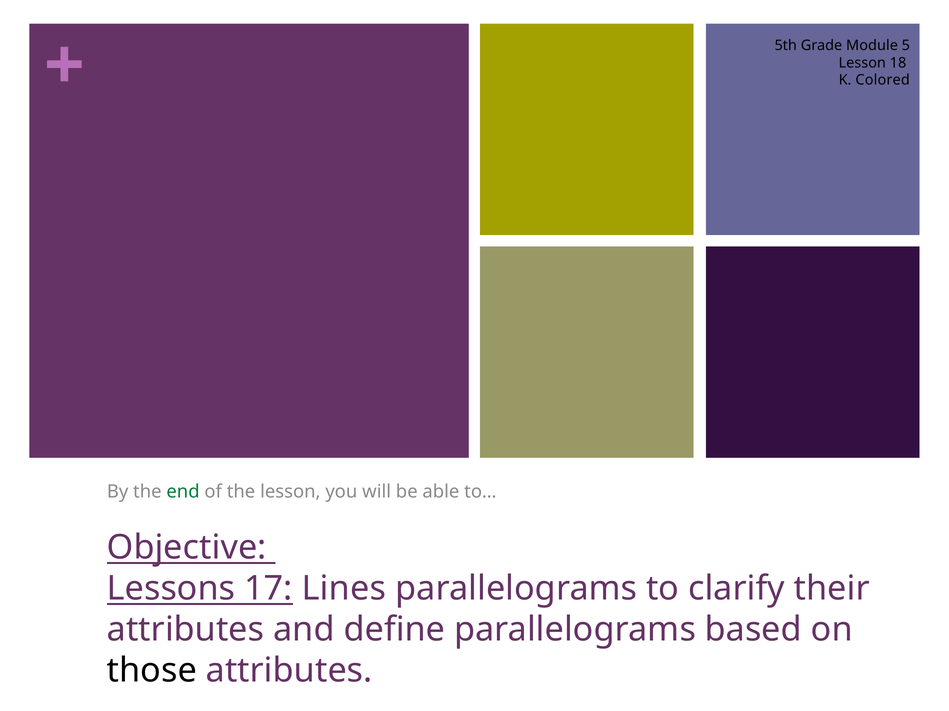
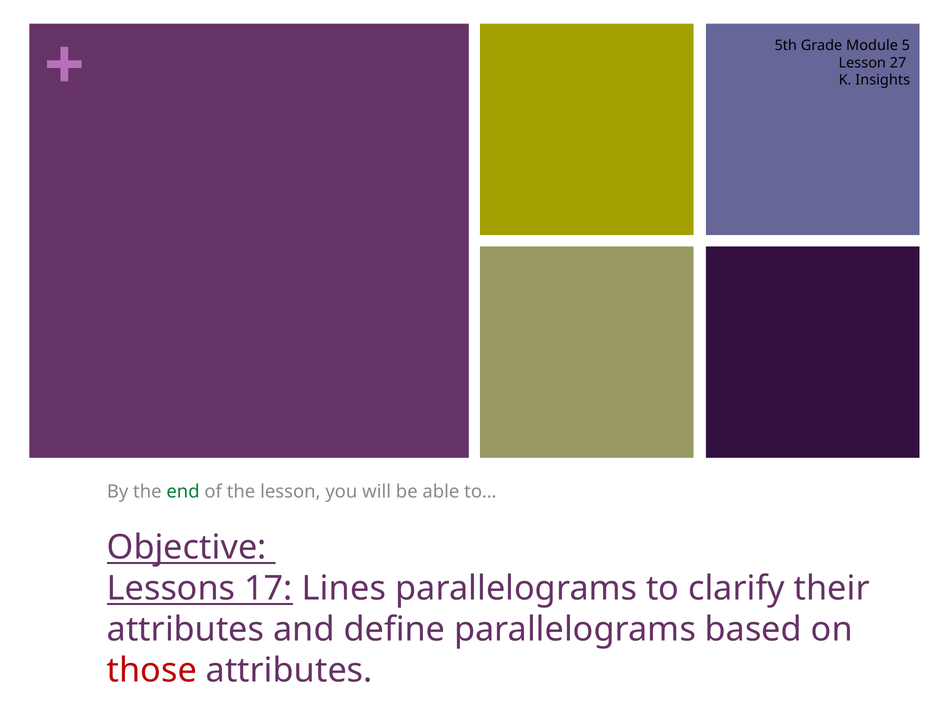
18: 18 -> 27
Colored: Colored -> Insights
those colour: black -> red
